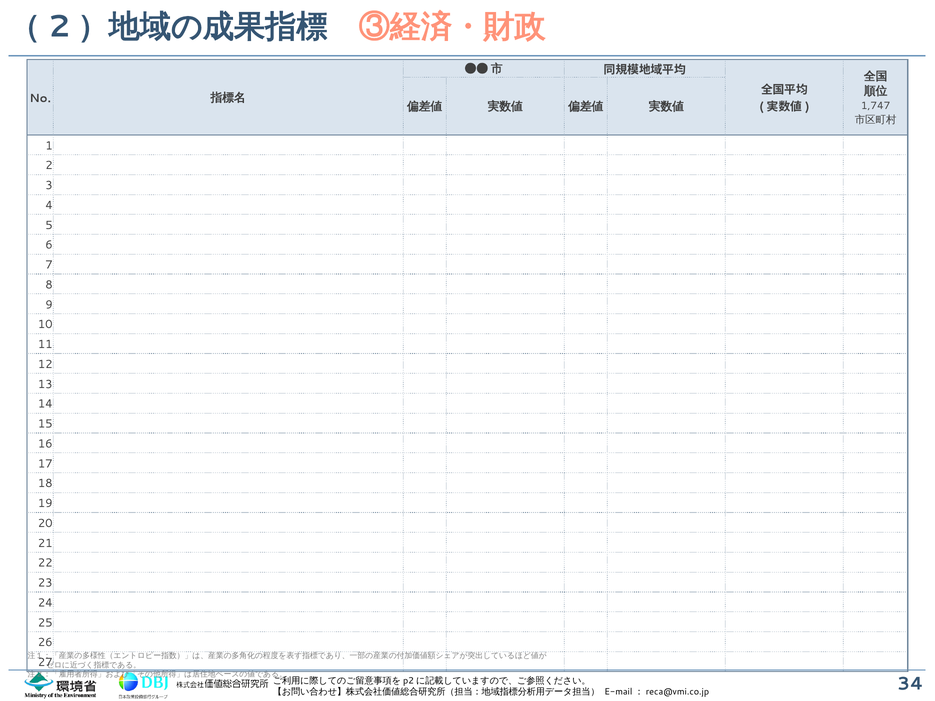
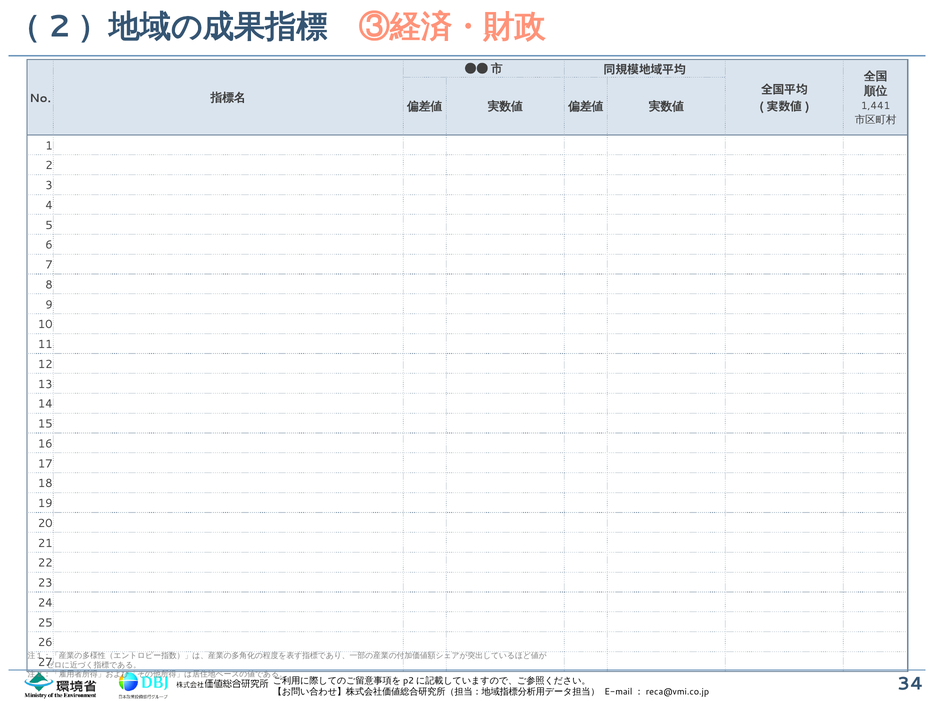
1,747: 1,747 -> 1,441
